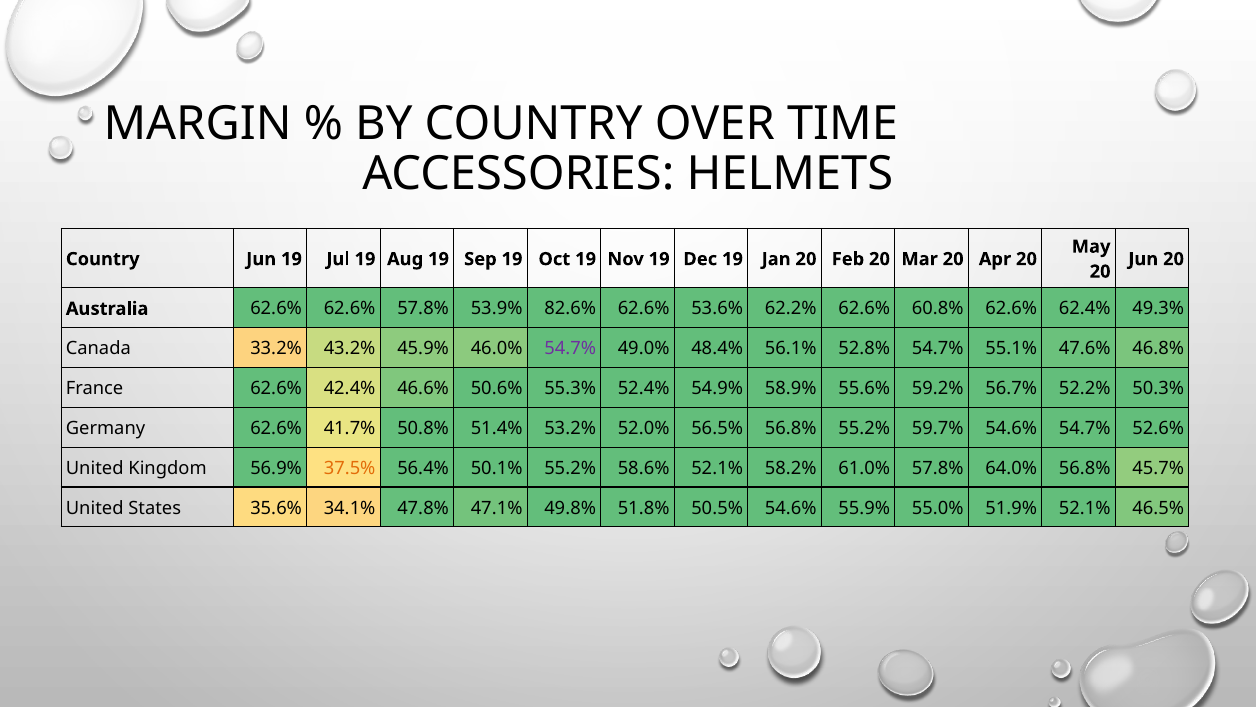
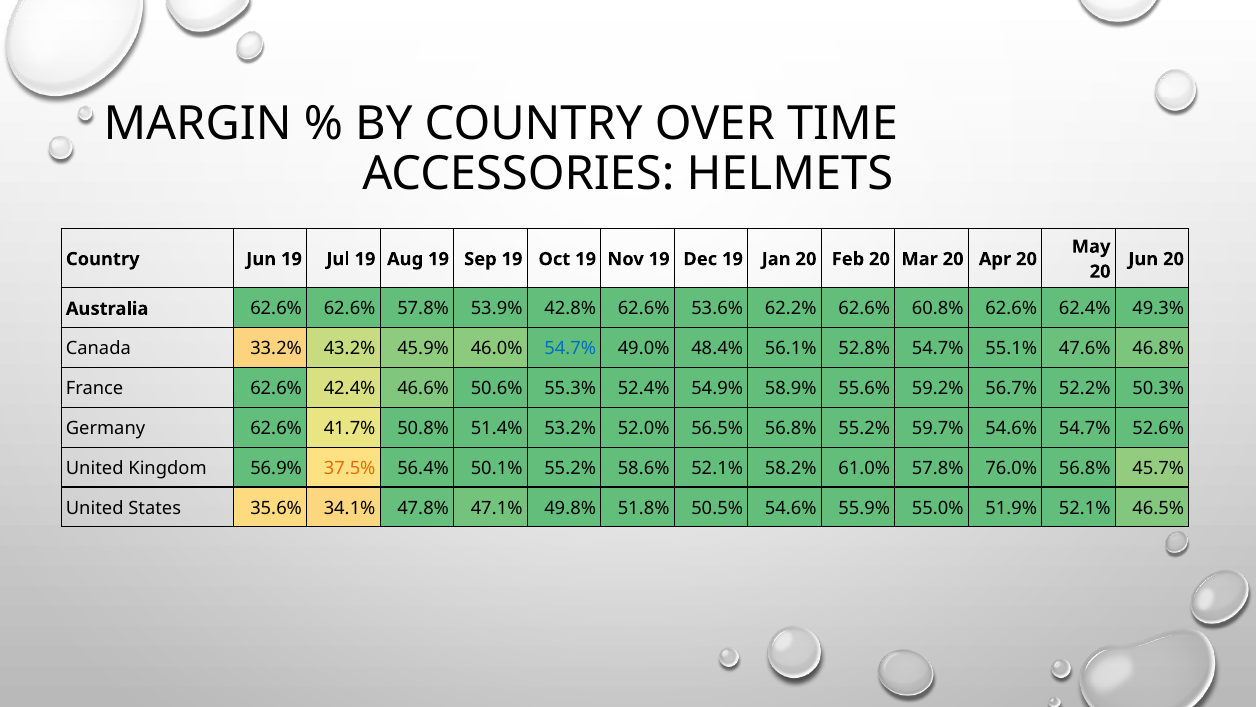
82.6%: 82.6% -> 42.8%
54.7% at (570, 348) colour: purple -> blue
64.0%: 64.0% -> 76.0%
